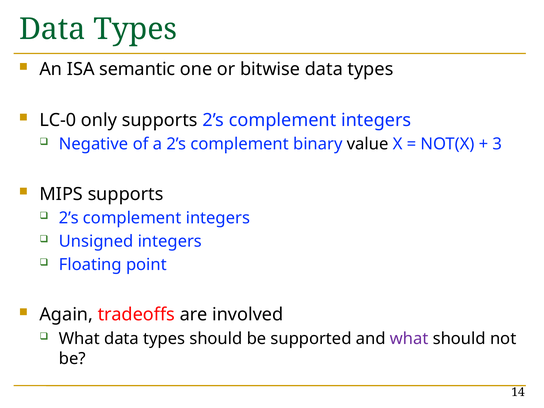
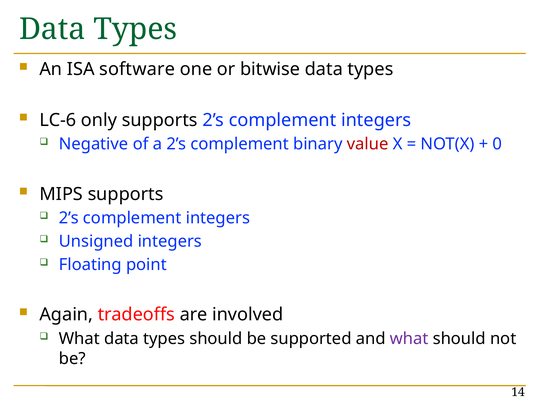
semantic: semantic -> software
LC-0: LC-0 -> LC-6
value colour: black -> red
3: 3 -> 0
